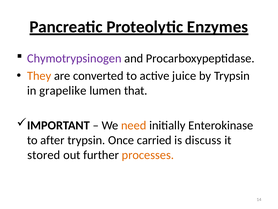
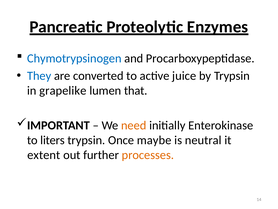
Chymotrypsinogen colour: purple -> blue
They colour: orange -> blue
after: after -> liters
carried: carried -> maybe
discuss: discuss -> neutral
stored: stored -> extent
